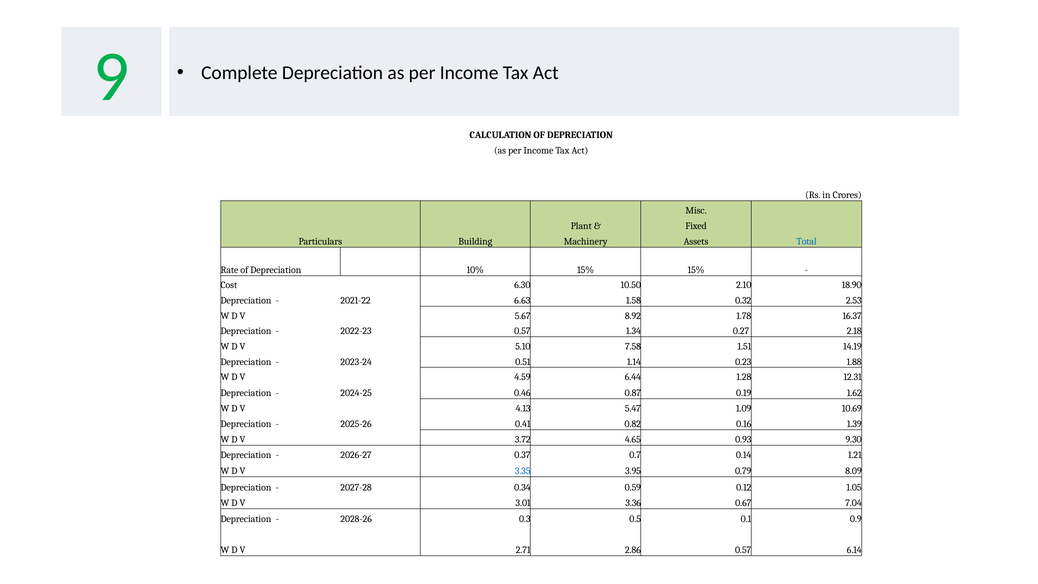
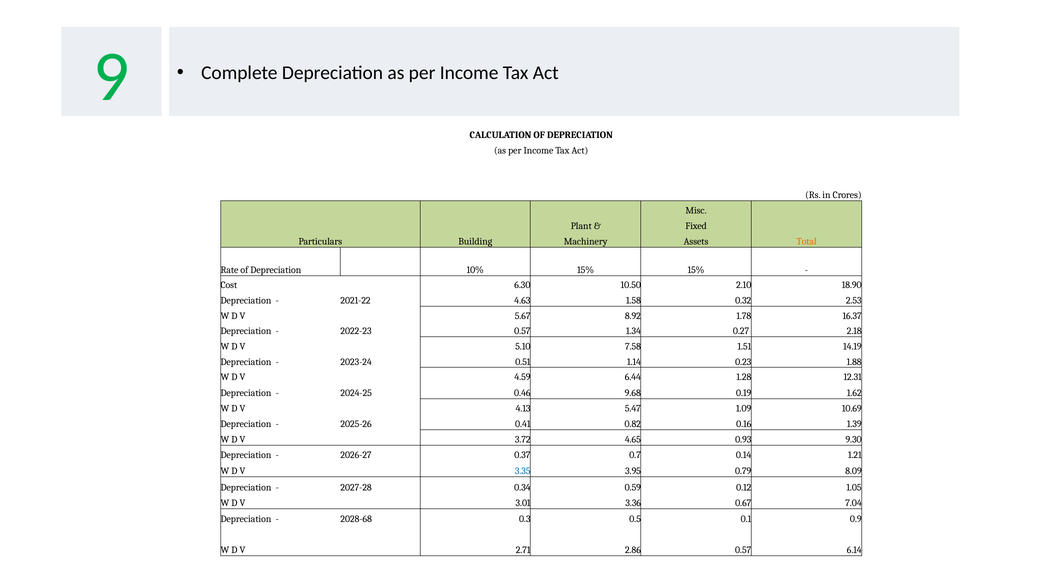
Total colour: blue -> orange
6.63: 6.63 -> 4.63
0.87: 0.87 -> 9.68
2028-26: 2028-26 -> 2028-68
